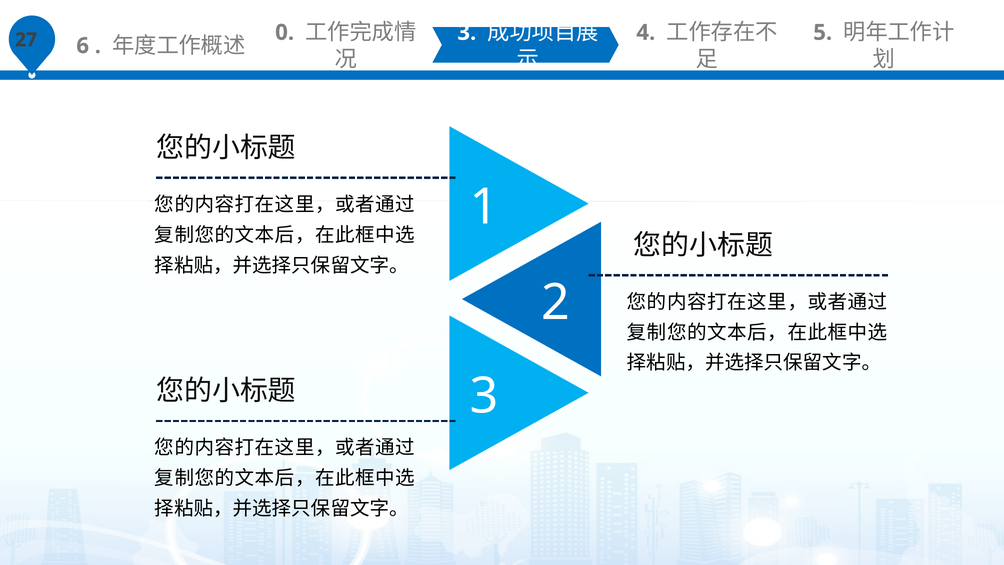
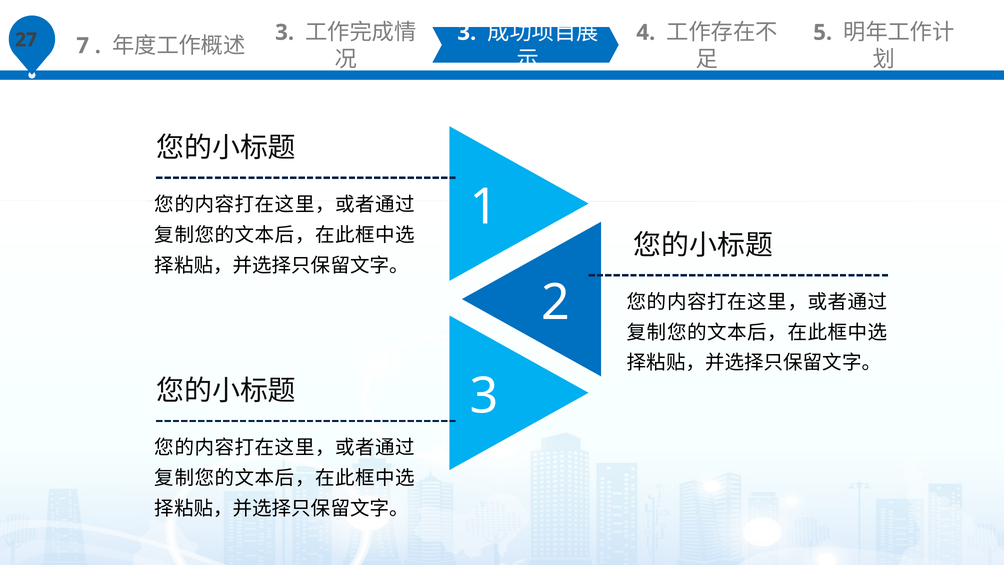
6: 6 -> 7
0 at (285, 32): 0 -> 3
